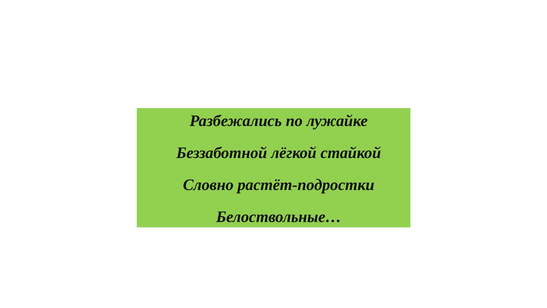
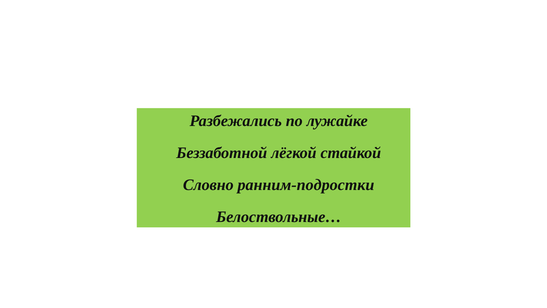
растёт-подростки: растёт-подростки -> ранним-подростки
